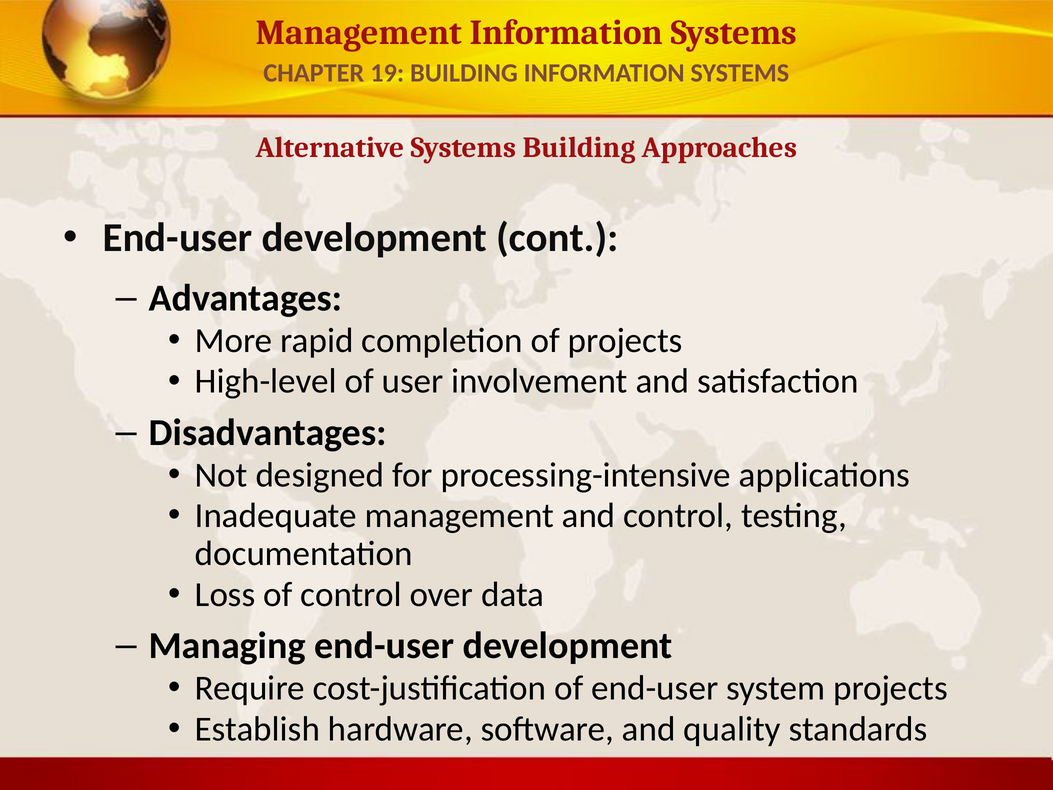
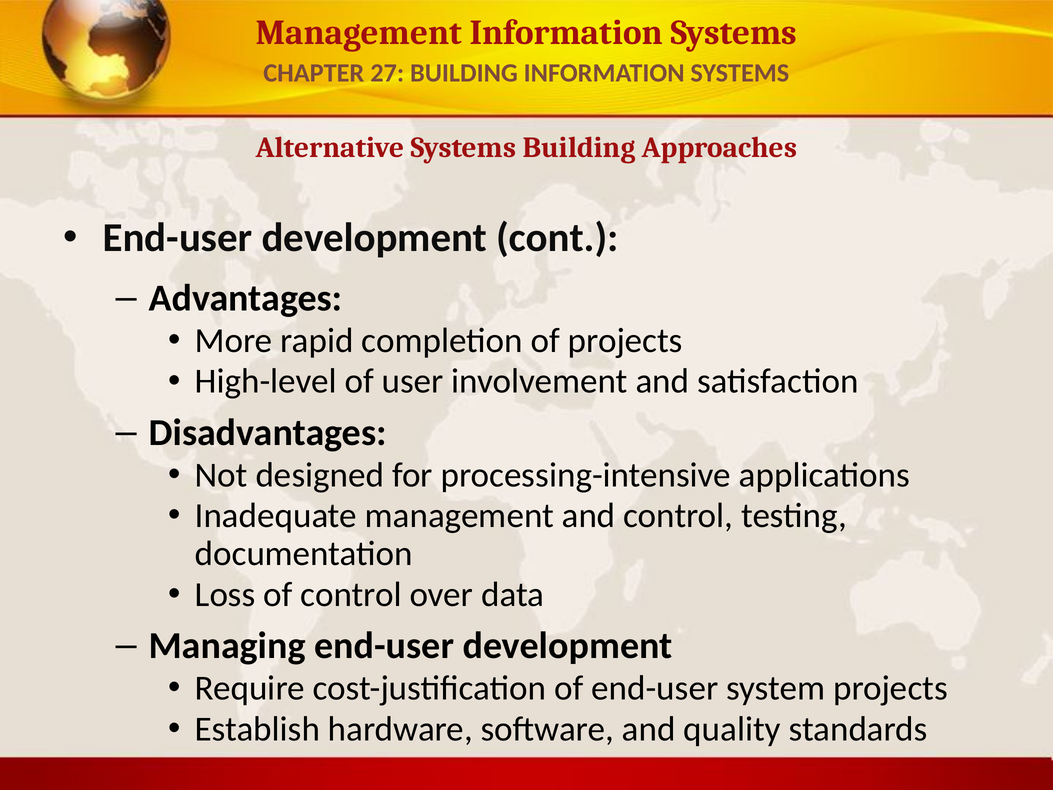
19: 19 -> 27
